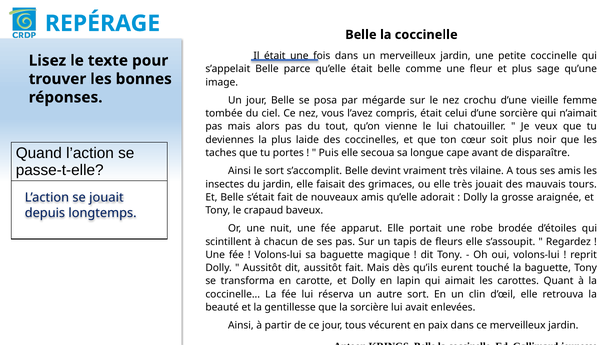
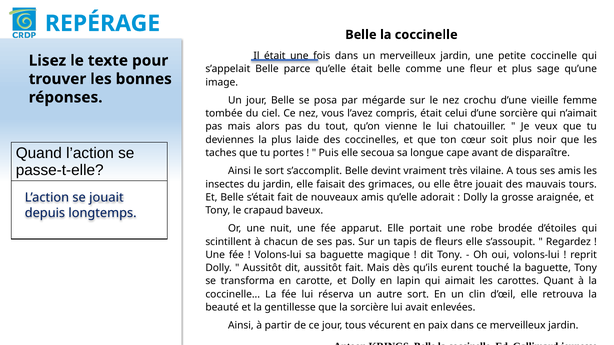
elle très: très -> être
